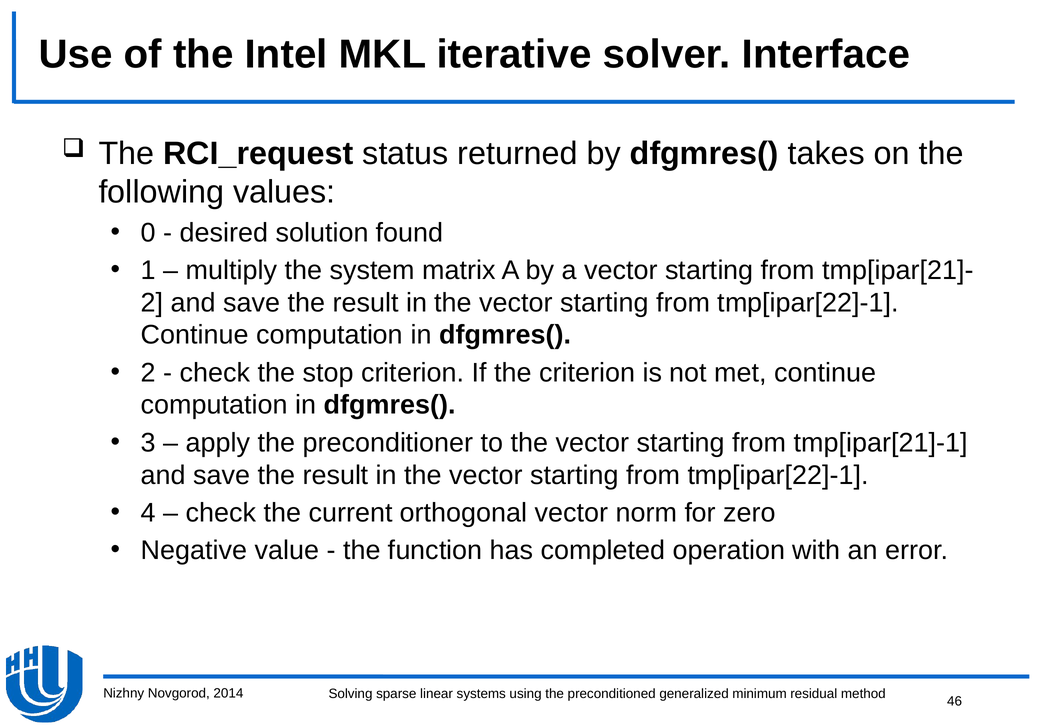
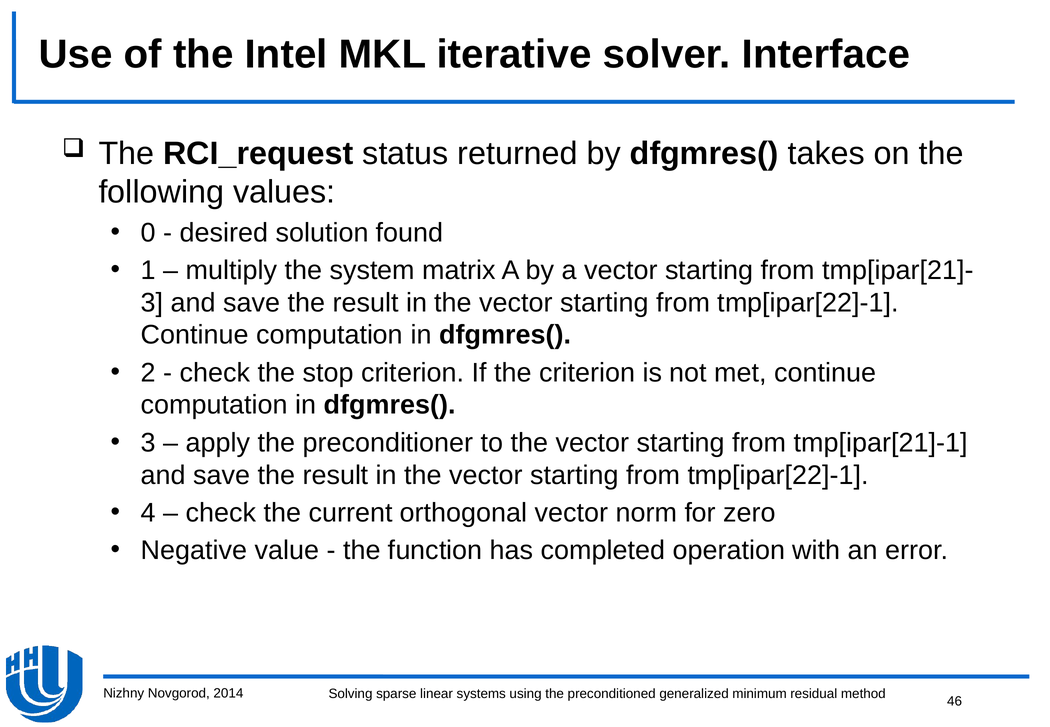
2 at (152, 303): 2 -> 3
